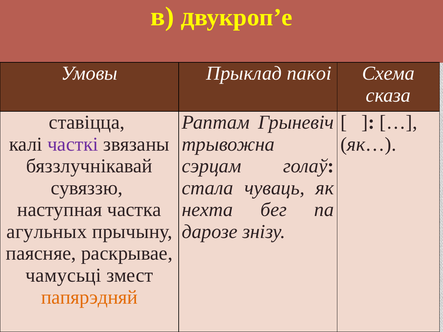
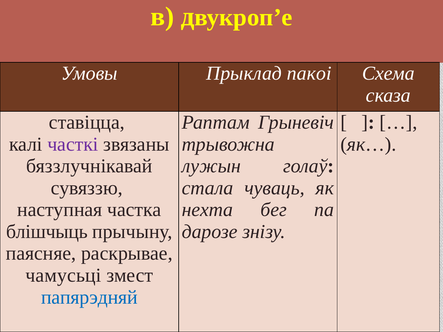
сэрцам: сэрцам -> лужын
агульных: агульных -> блішчыць
папярэдняй colour: orange -> blue
